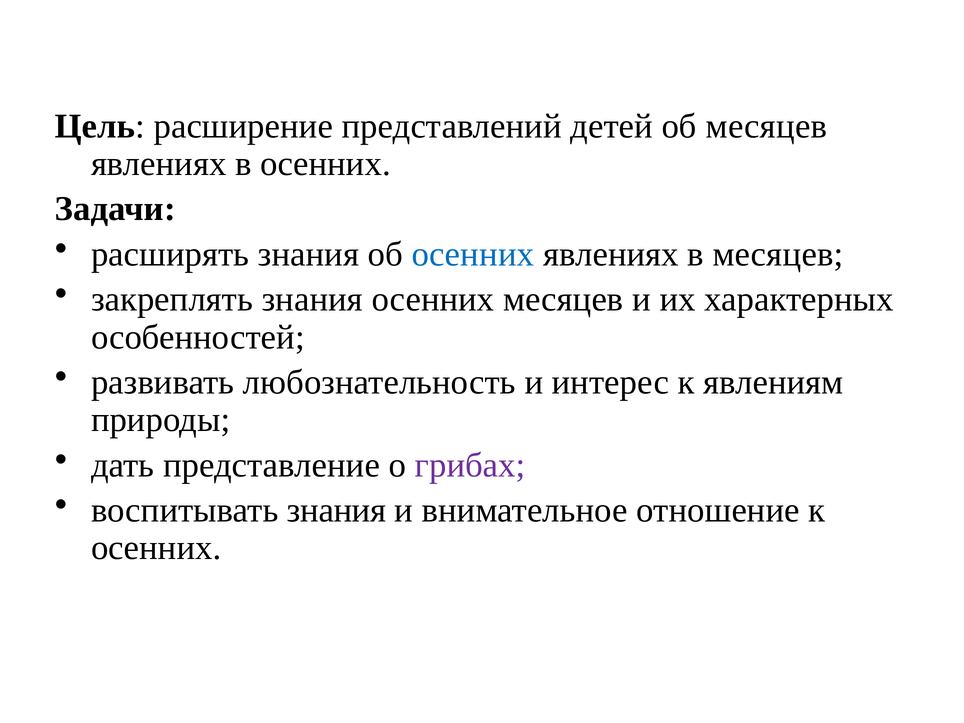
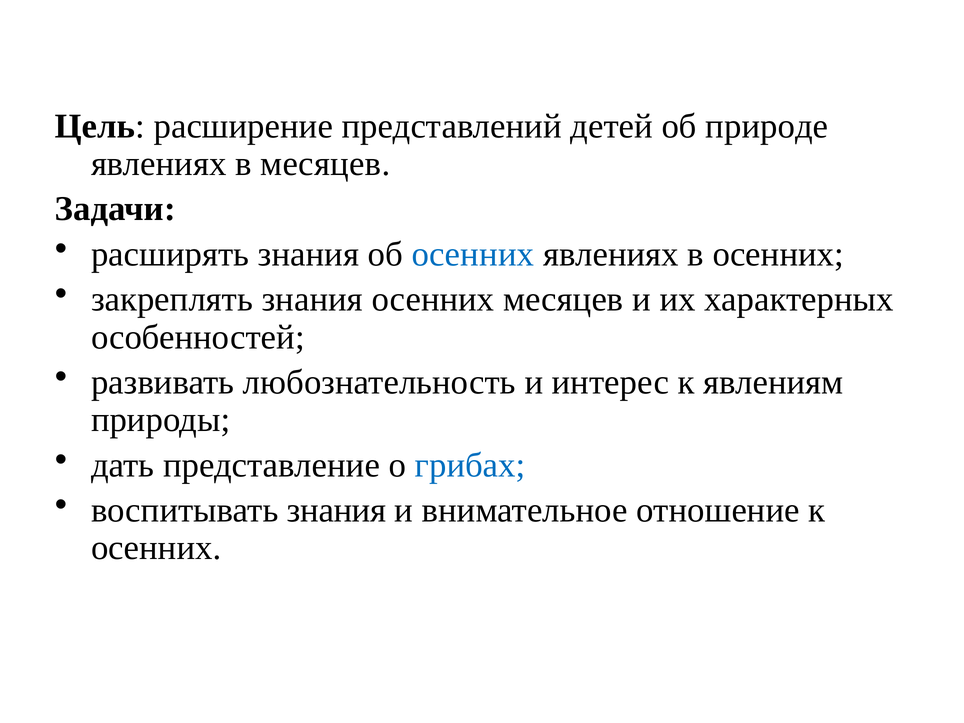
об месяцев: месяцев -> природе
в осенних: осенних -> месяцев
в месяцев: месяцев -> осенних
грибах colour: purple -> blue
